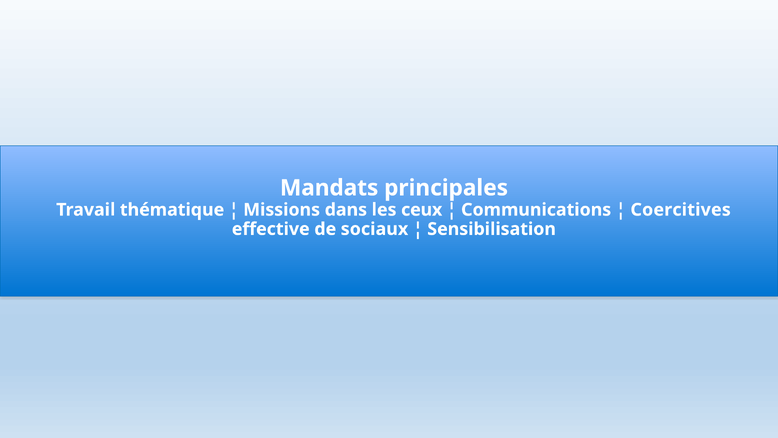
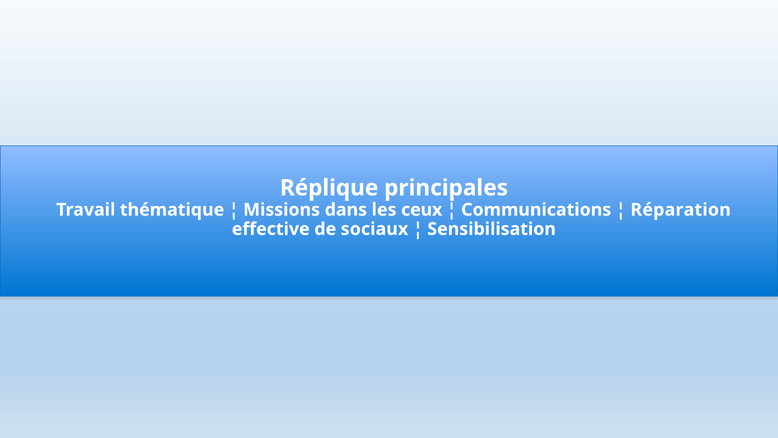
Mandats: Mandats -> Réplique
Coercitives: Coercitives -> Réparation
